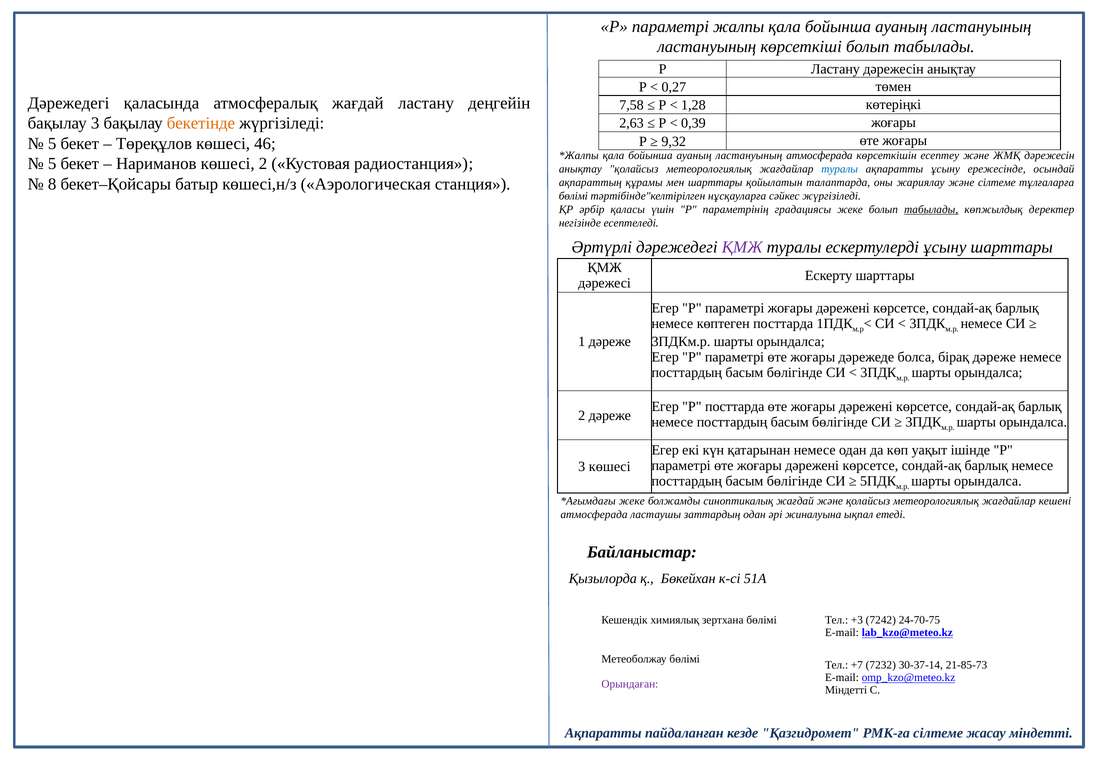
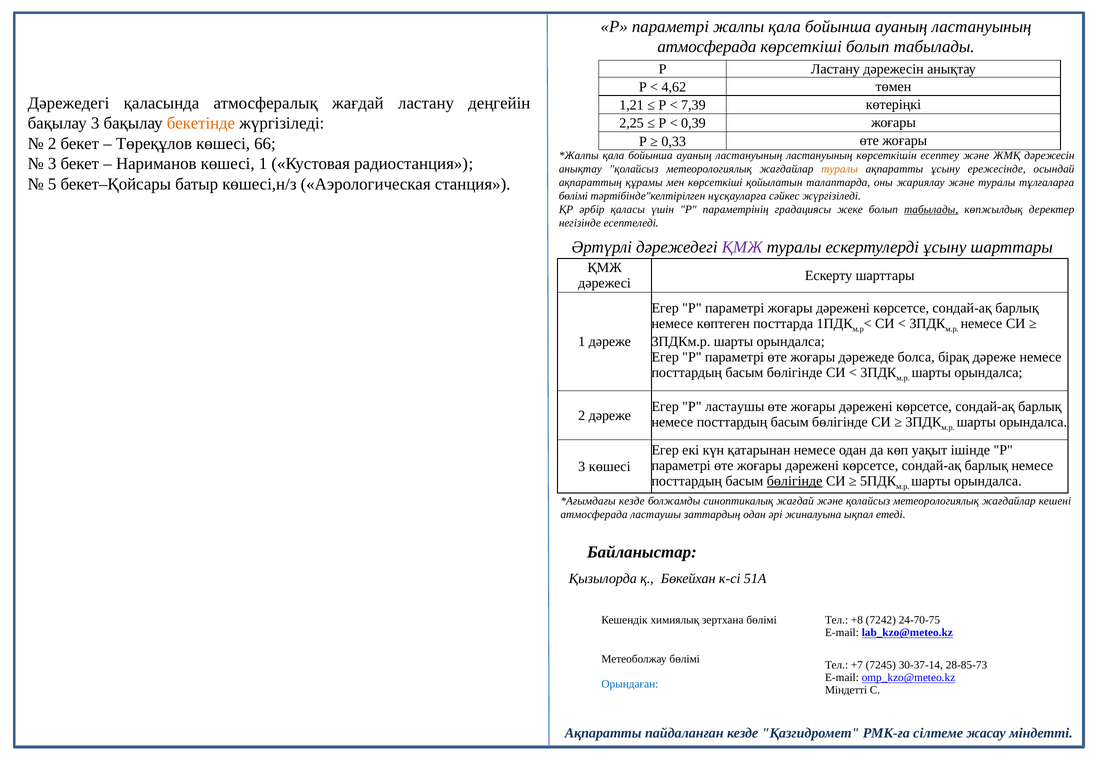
ластануының at (707, 47): ластануының -> атмосферада
0,27: 0,27 -> 4,62
7,58: 7,58 -> 1,21
1,28: 1,28 -> 7,39
2,63: 2,63 -> 2,25
9,32: 9,32 -> 0,33
5 at (52, 144): 5 -> 2
46: 46 -> 66
ластануының атмосферада: атмосферада -> ластануының
5 at (52, 164): 5 -> 3
көшесі 2: 2 -> 1
туралы at (840, 169) colour: blue -> orange
8: 8 -> 5
мен шарттары: шарттары -> көрсеткіші
және сілтеме: сілтеме -> туралы
Р посттарда: посттарда -> ластаушы
бөлігінде at (795, 481) underline: none -> present
жеке at (632, 501): жеке -> кезде
+3: +3 -> +8
7232: 7232 -> 7245
21-85-73: 21-85-73 -> 28-85-73
Орындаған colour: purple -> blue
